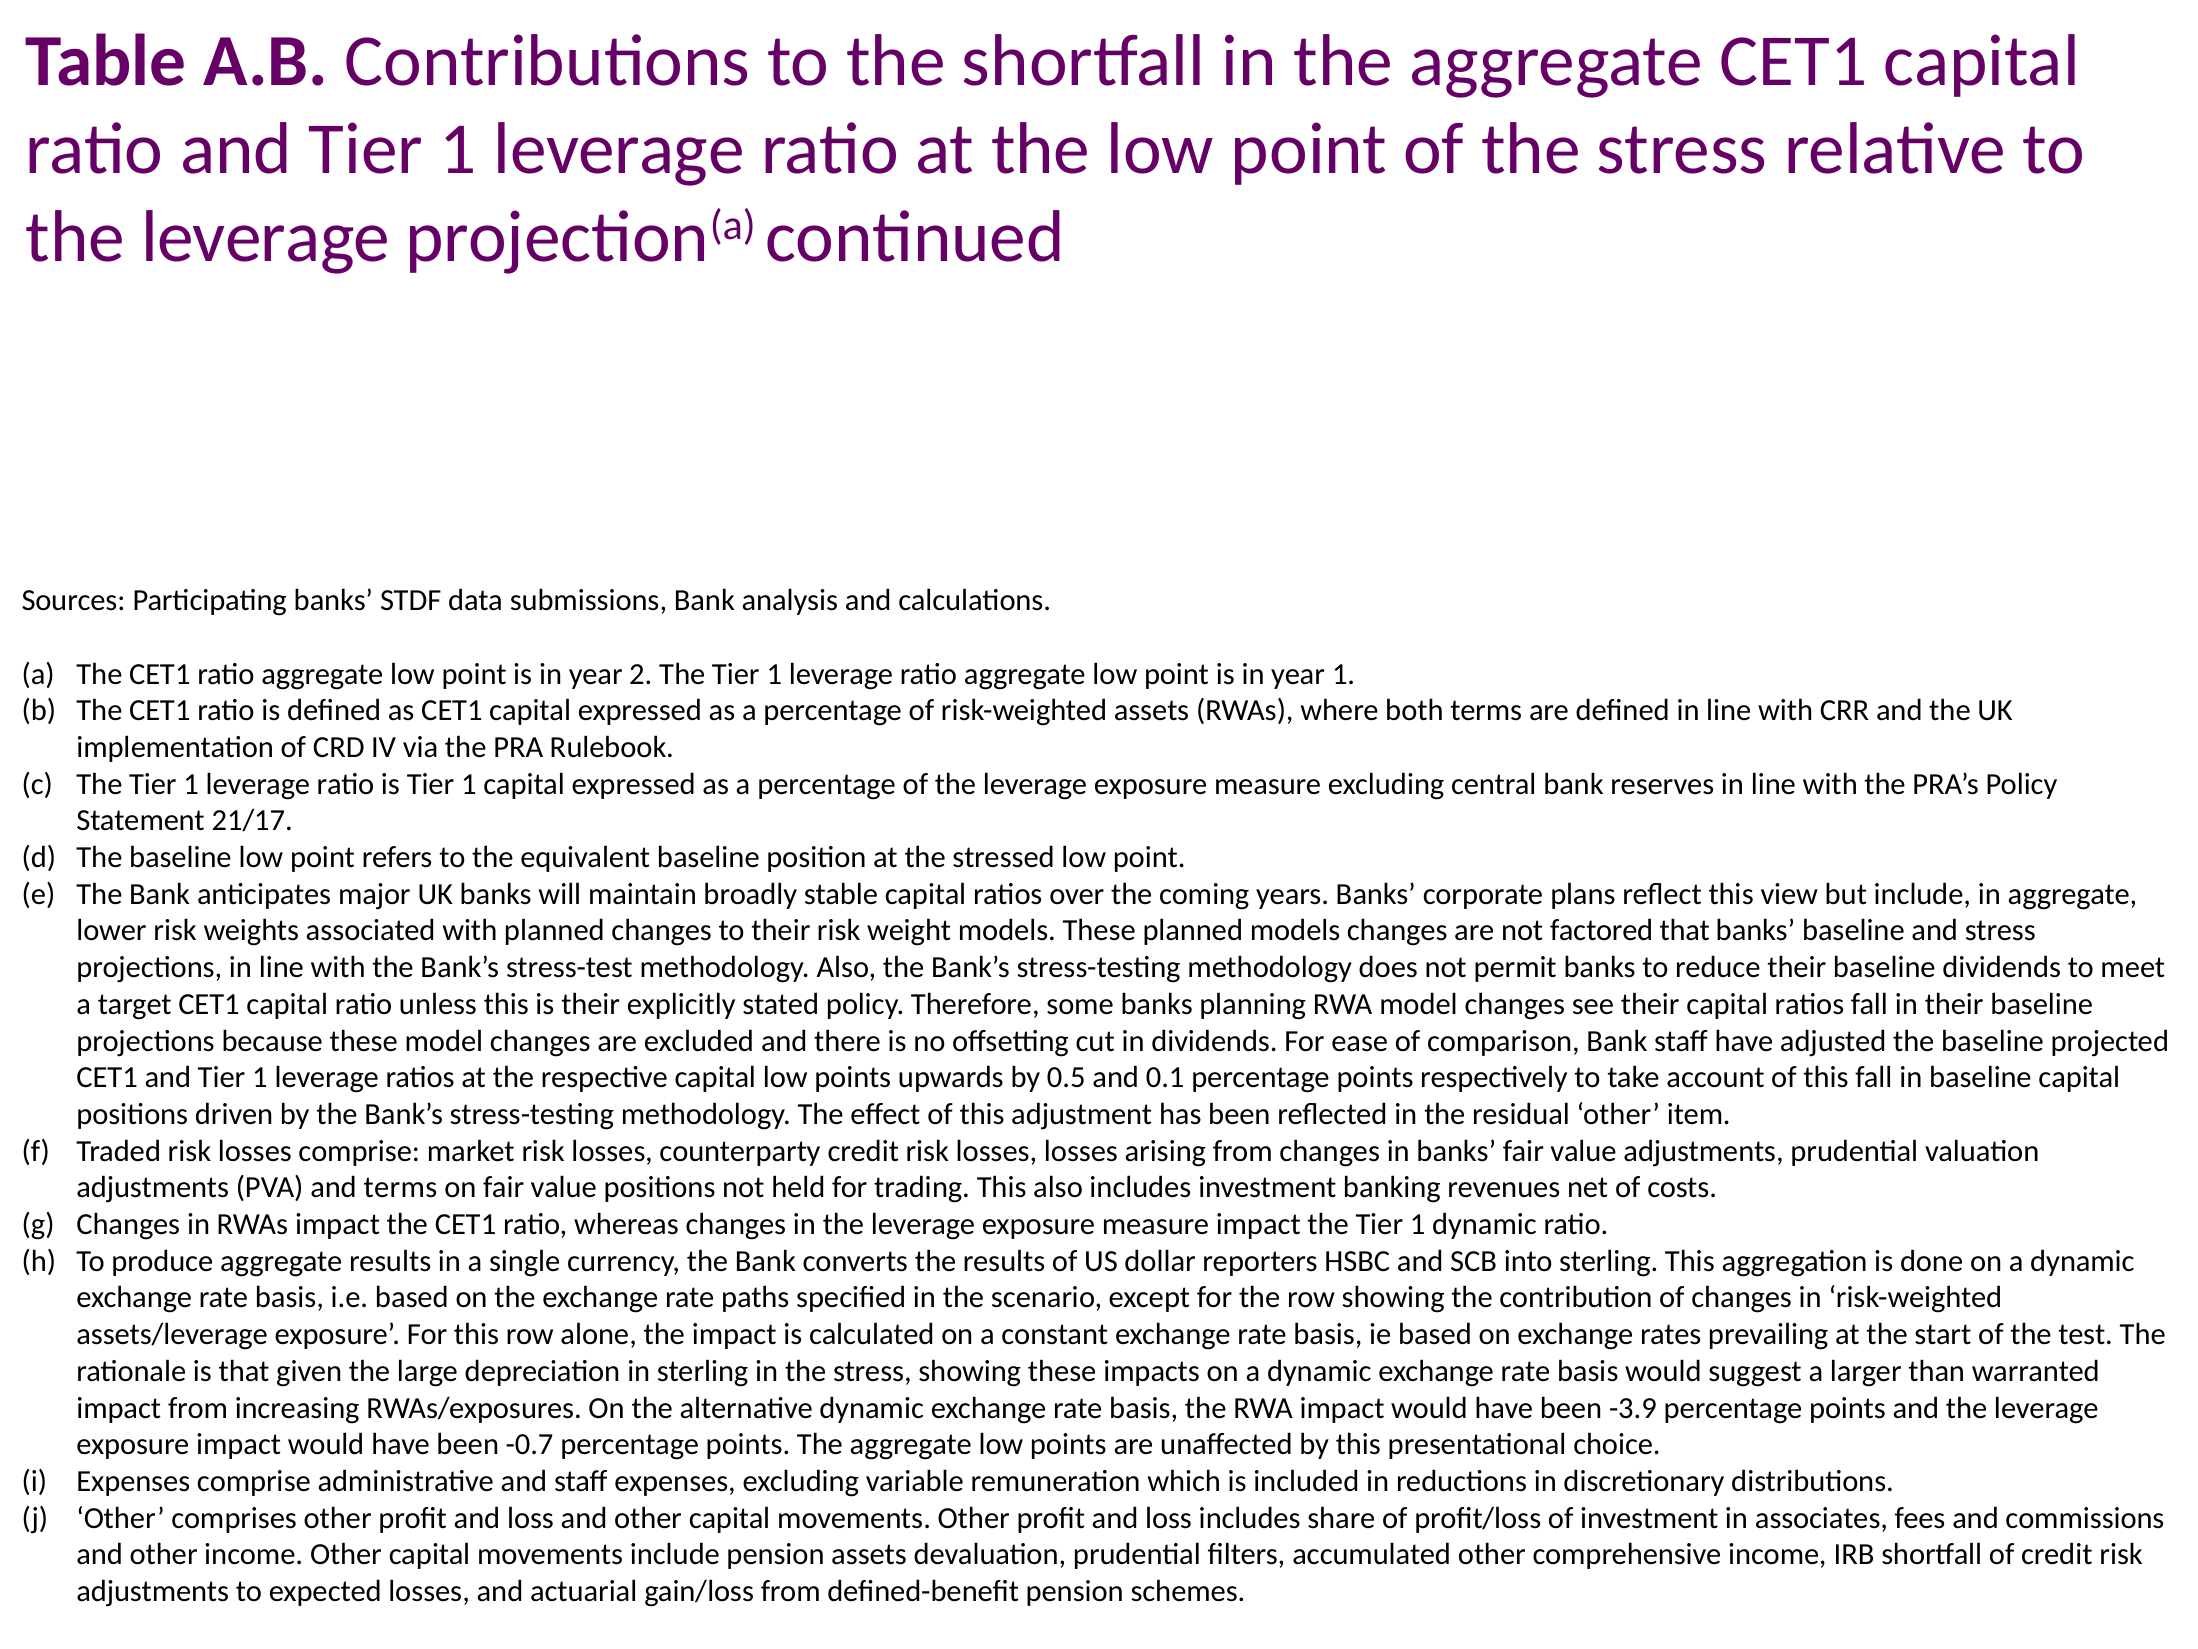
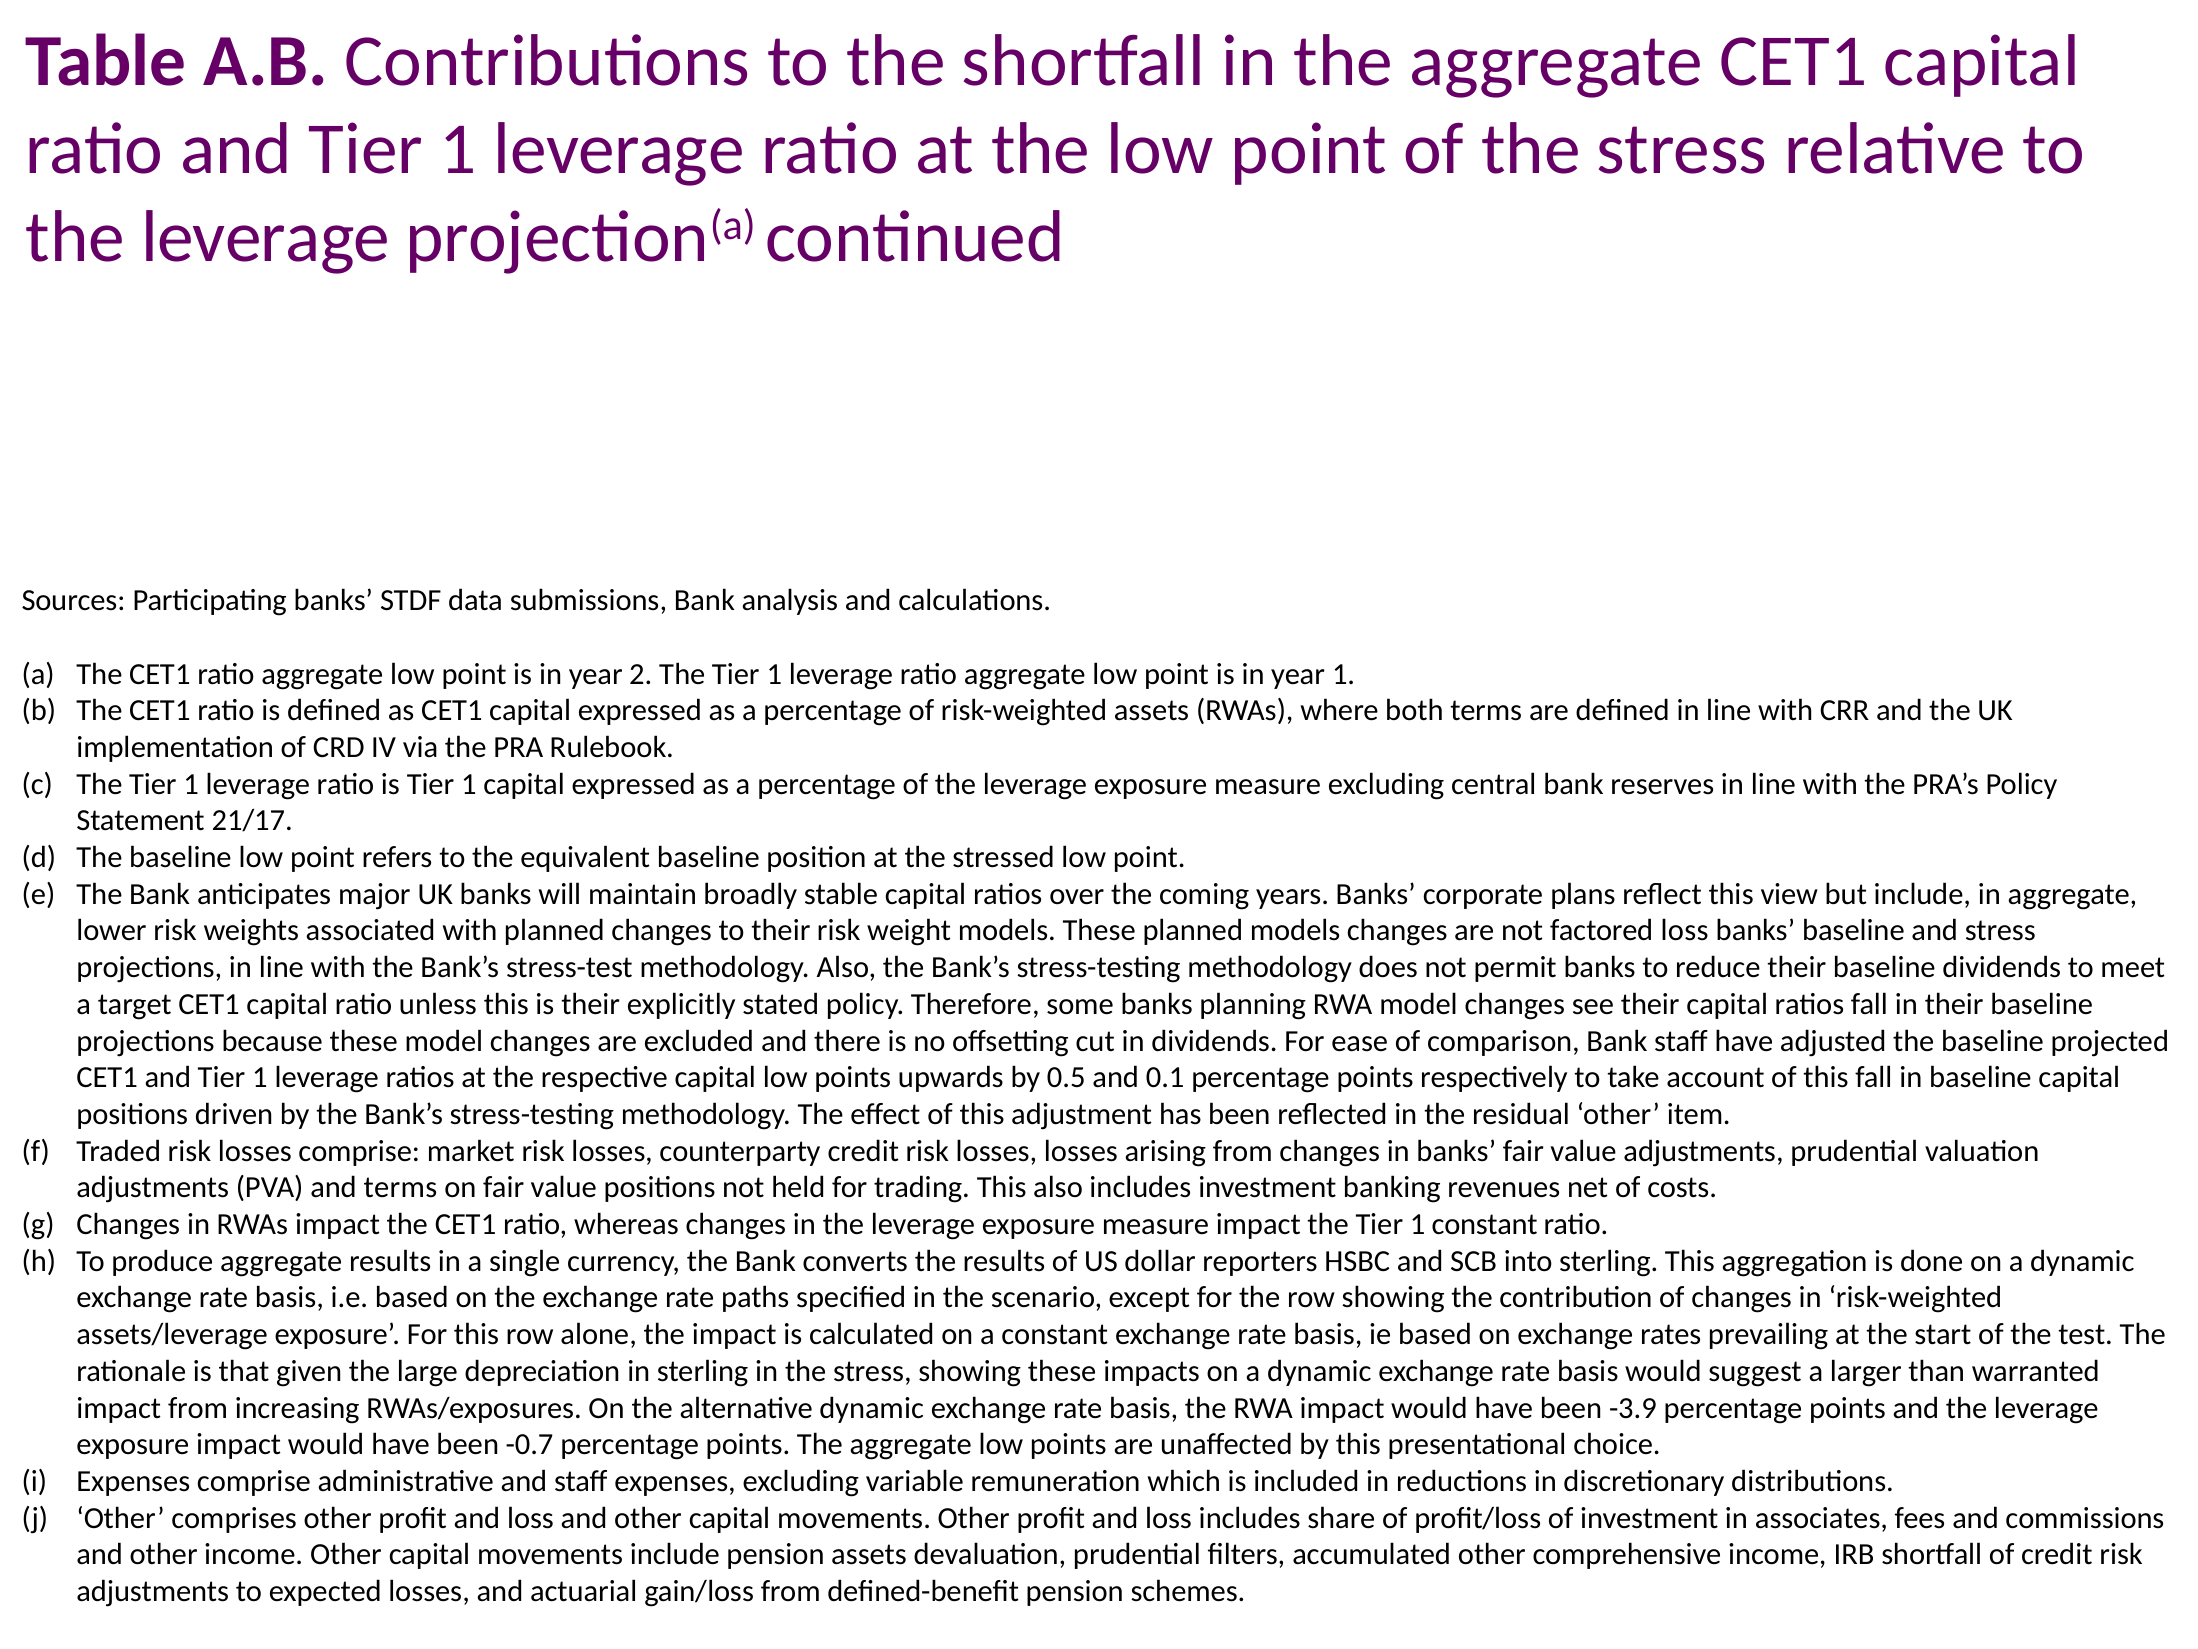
factored that: that -> loss
1 dynamic: dynamic -> constant
